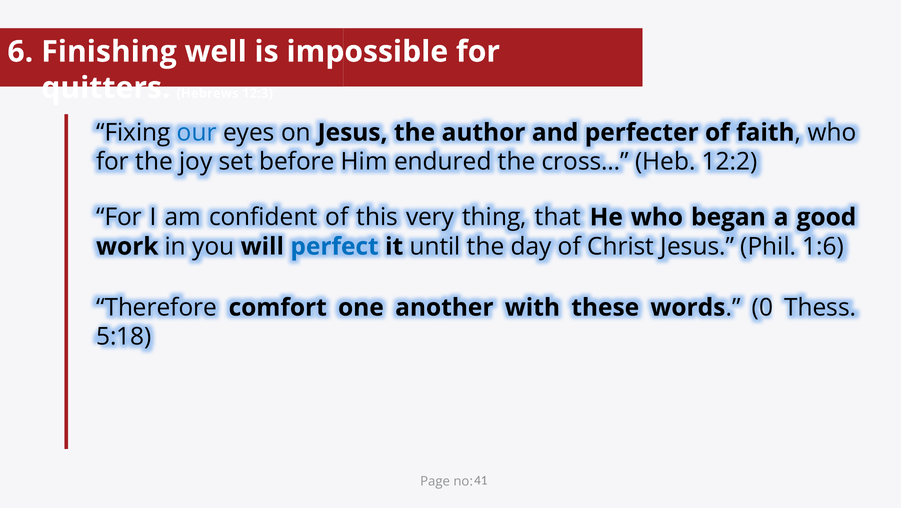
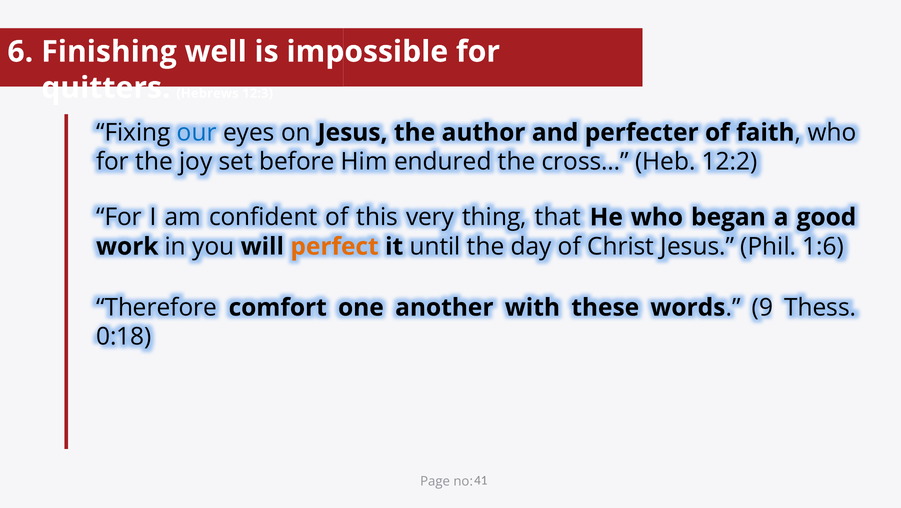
perfect colour: blue -> orange
0: 0 -> 9
5:18: 5:18 -> 0:18
